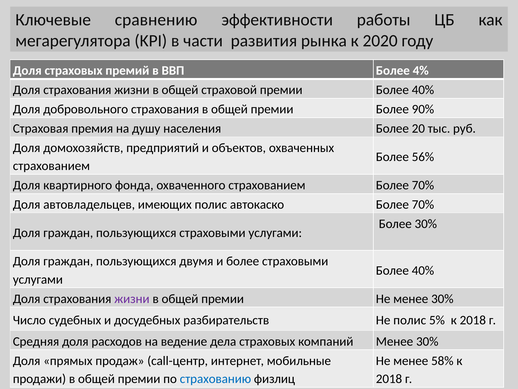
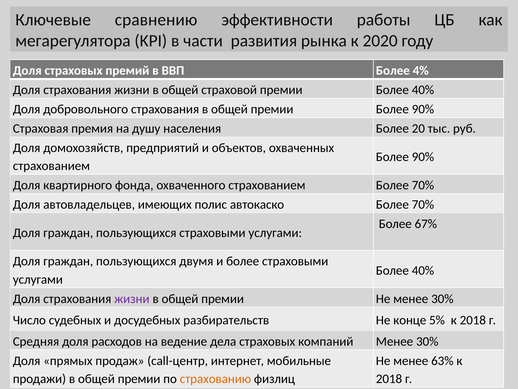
56% at (423, 157): 56% -> 90%
Более 30%: 30% -> 67%
Не полис: полис -> конце
58%: 58% -> 63%
страхованию colour: blue -> orange
